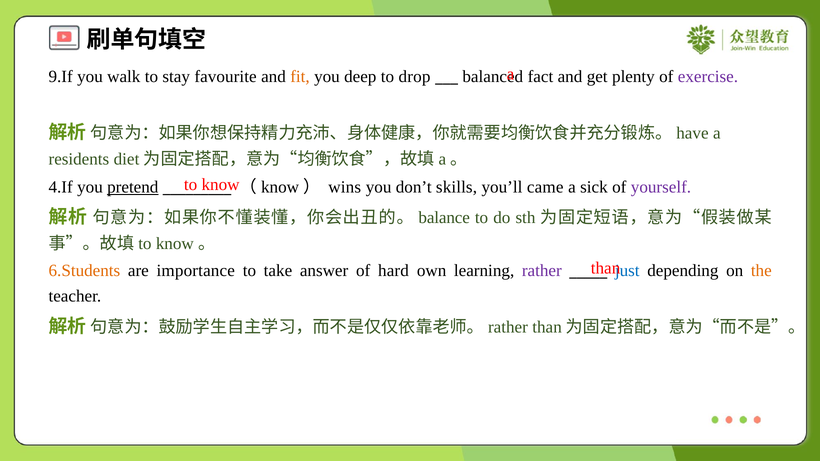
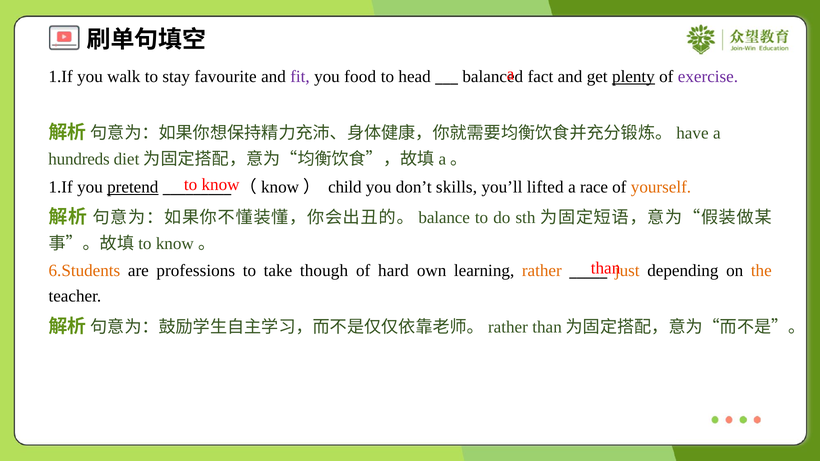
9.If at (61, 77): 9.If -> 1.If
fit colour: orange -> purple
deep: deep -> food
drop: drop -> head
plenty underline: none -> present
residents: residents -> hundreds
4.If at (61, 187): 4.If -> 1.If
wins: wins -> child
came: came -> lifted
sick: sick -> race
yourself colour: purple -> orange
importance: importance -> professions
answer: answer -> though
rather colour: purple -> orange
just colour: blue -> orange
